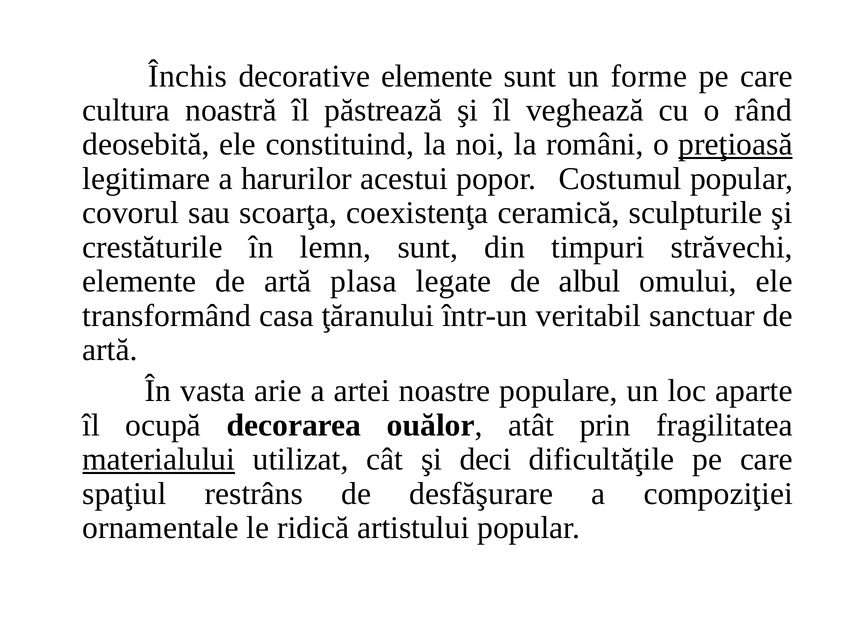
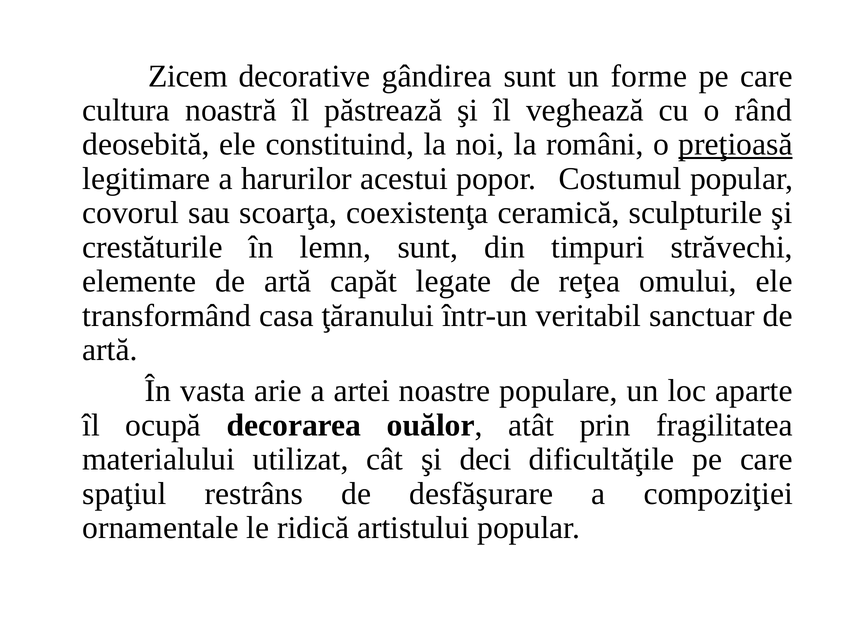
Închis: Închis -> Zicem
decorative elemente: elemente -> gândirea
plasa: plasa -> capăt
albul: albul -> reţea
materialului underline: present -> none
